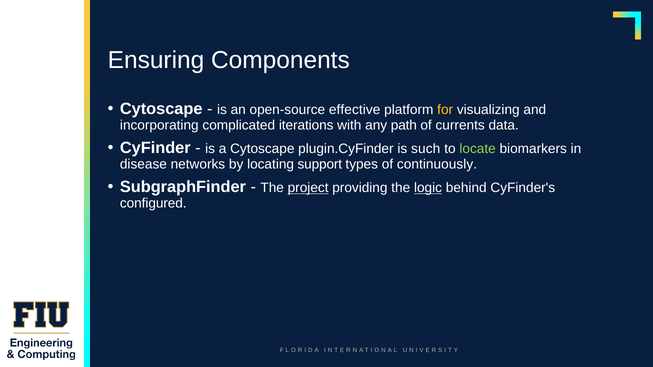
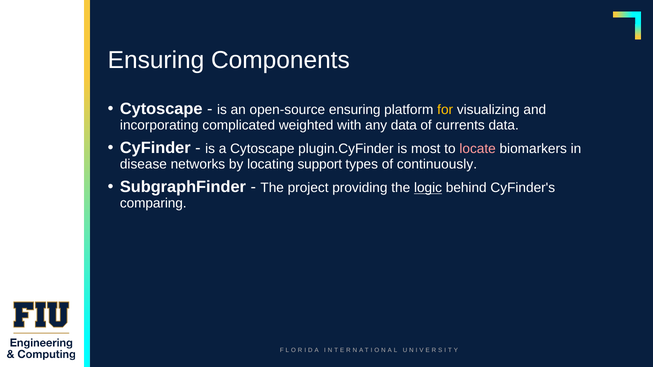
open-source effective: effective -> ensuring
iterations: iterations -> weighted
any path: path -> data
such: such -> most
locate colour: light green -> pink
project underline: present -> none
configured: configured -> comparing
